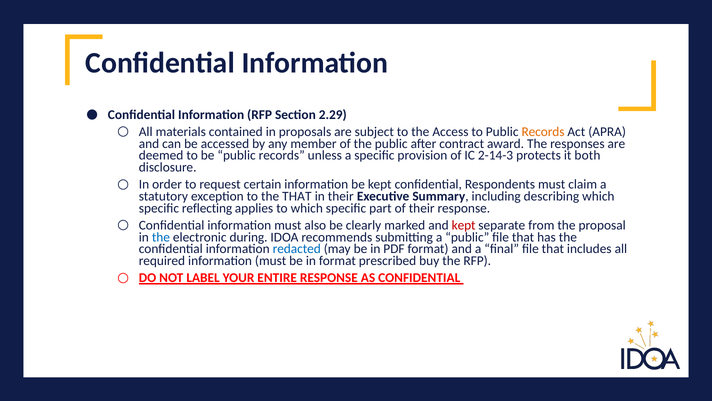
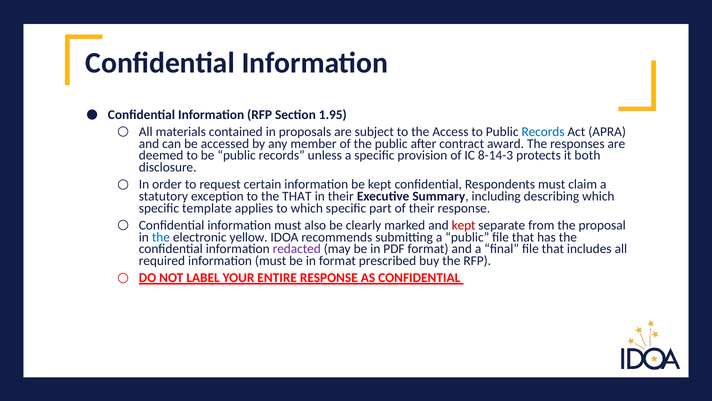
2.29: 2.29 -> 1.95
Records at (543, 132) colour: orange -> blue
2-14-3: 2-14-3 -> 8-14-3
reflecting: reflecting -> template
during: during -> yellow
redacted colour: blue -> purple
